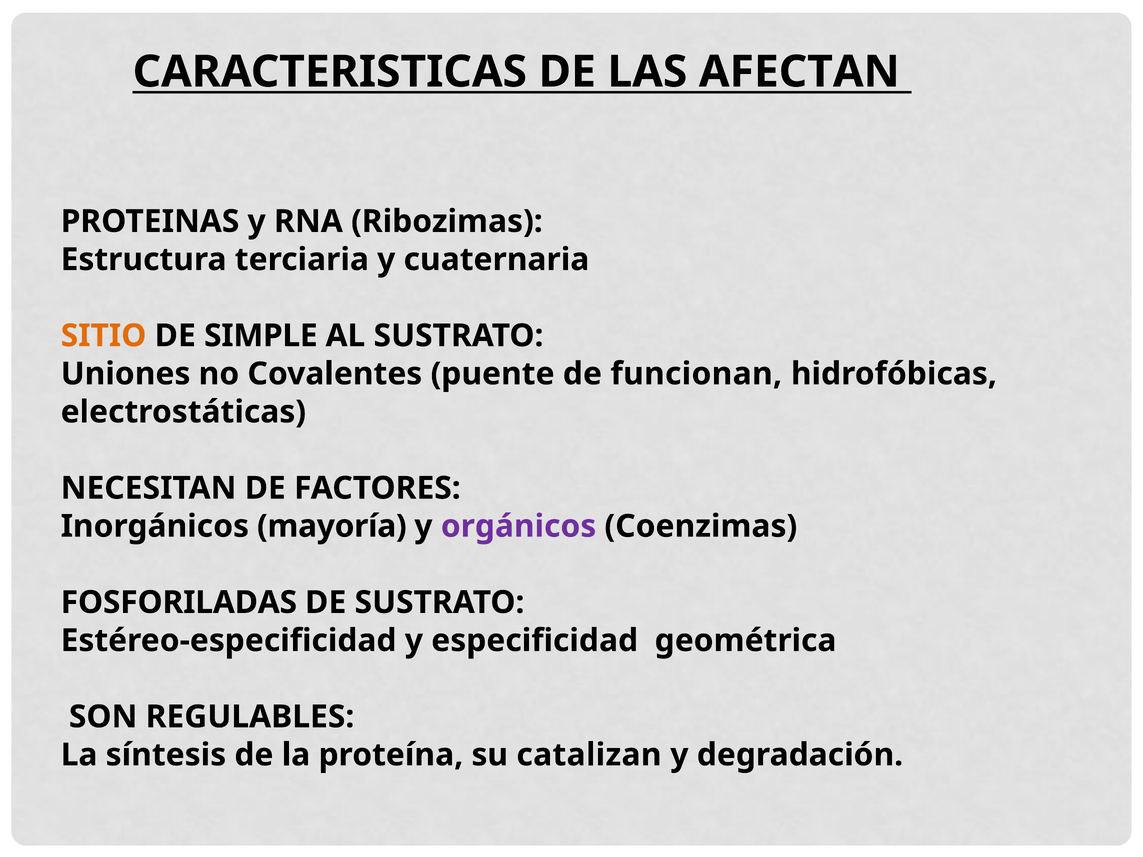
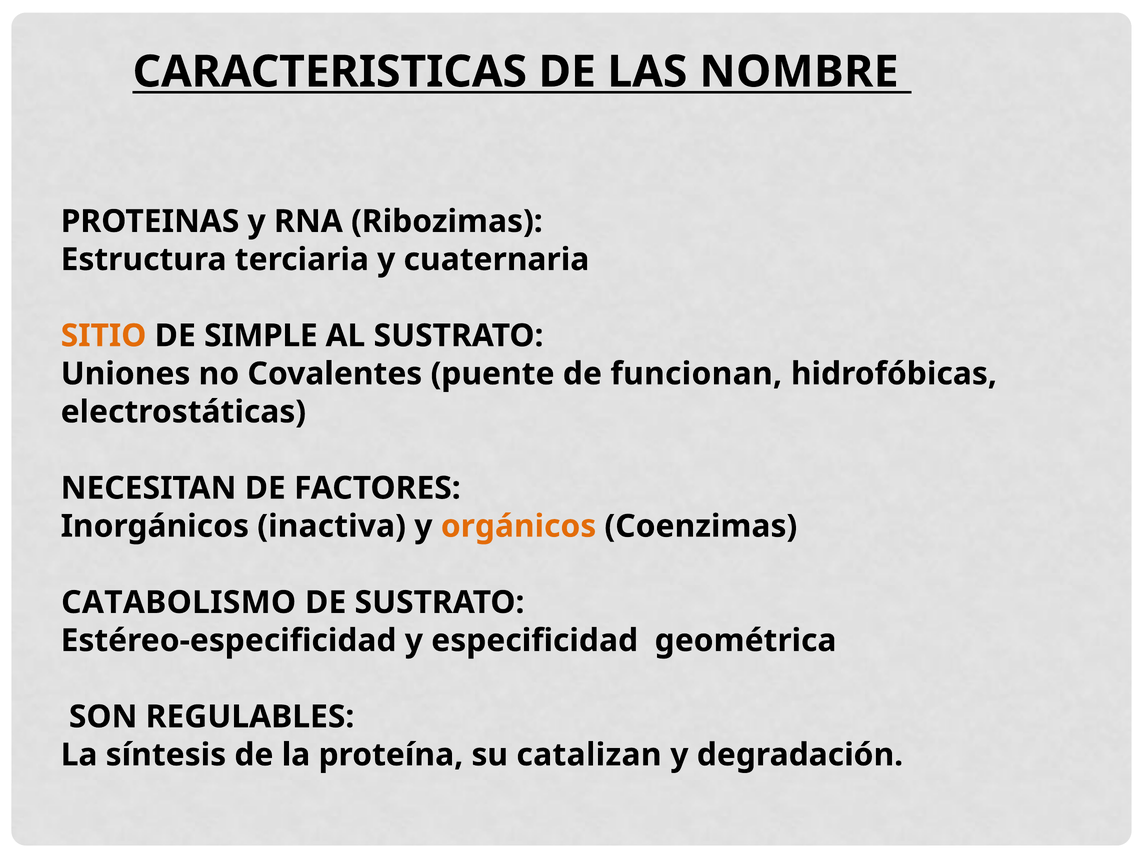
AFECTAN: AFECTAN -> NOMBRE
mayoría: mayoría -> inactiva
orgánicos colour: purple -> orange
FOSFORILADAS: FOSFORILADAS -> CATABOLISMO
